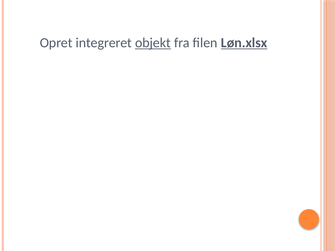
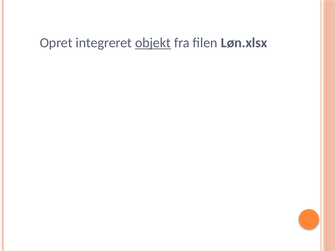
Løn.xlsx underline: present -> none
